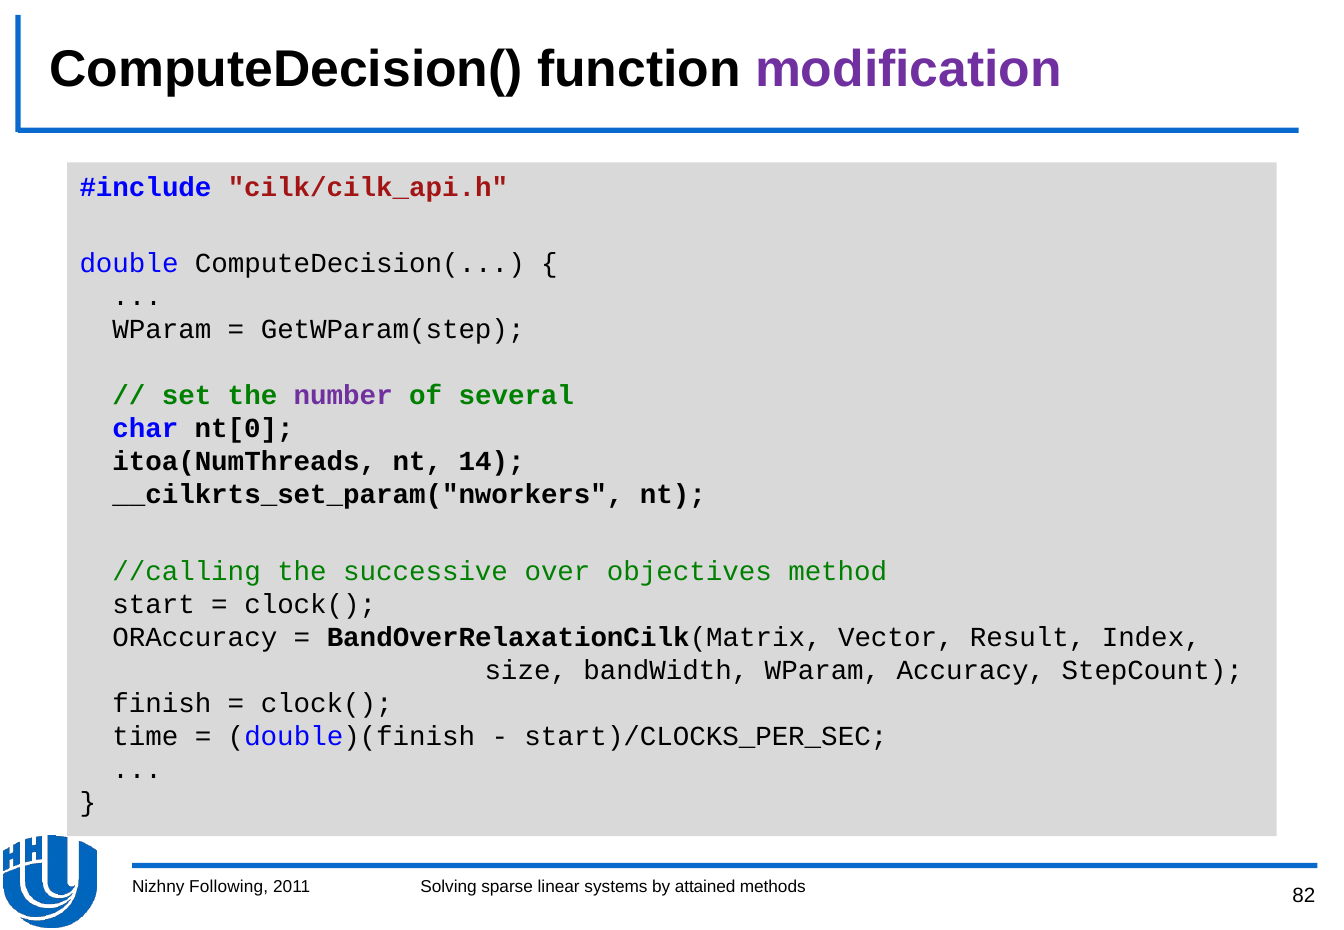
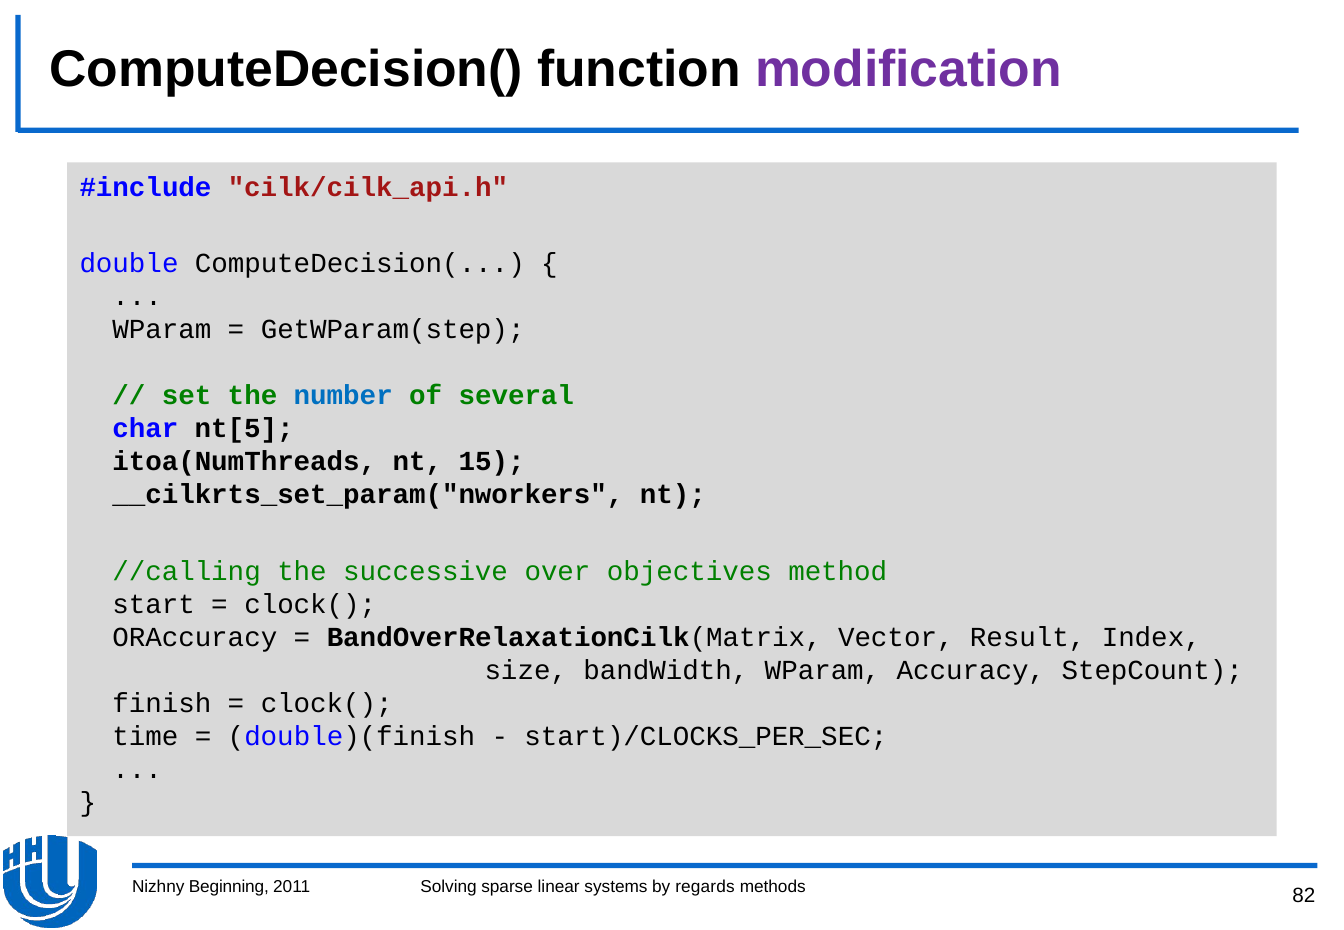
number colour: purple -> blue
nt[0: nt[0 -> nt[5
14: 14 -> 15
Following: Following -> Beginning
attained: attained -> regards
